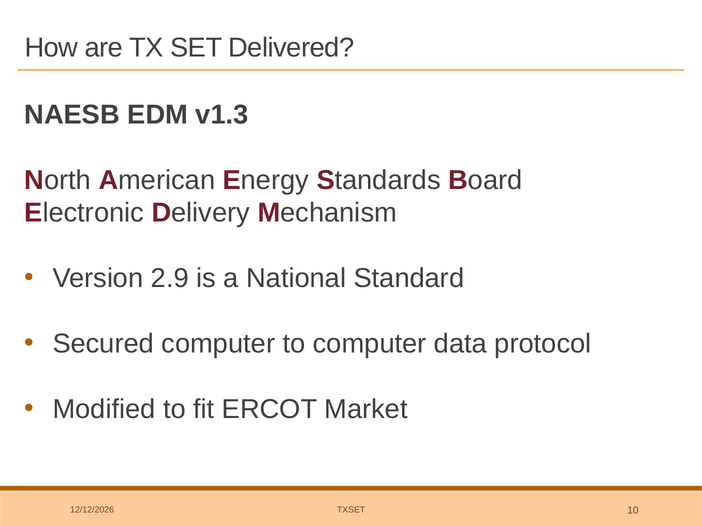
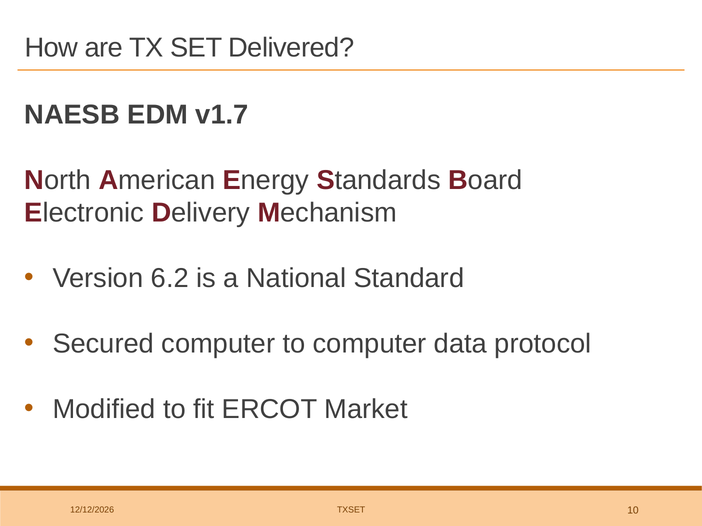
v1.3: v1.3 -> v1.7
2.9: 2.9 -> 6.2
